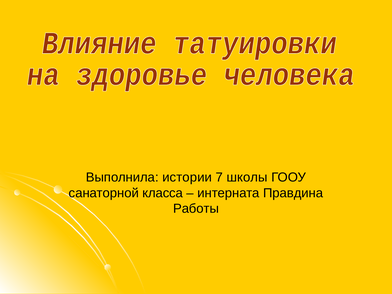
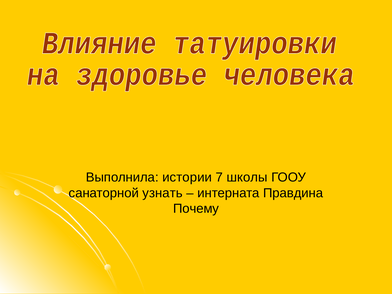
класса: класса -> узнать
Работы: Работы -> Почему
